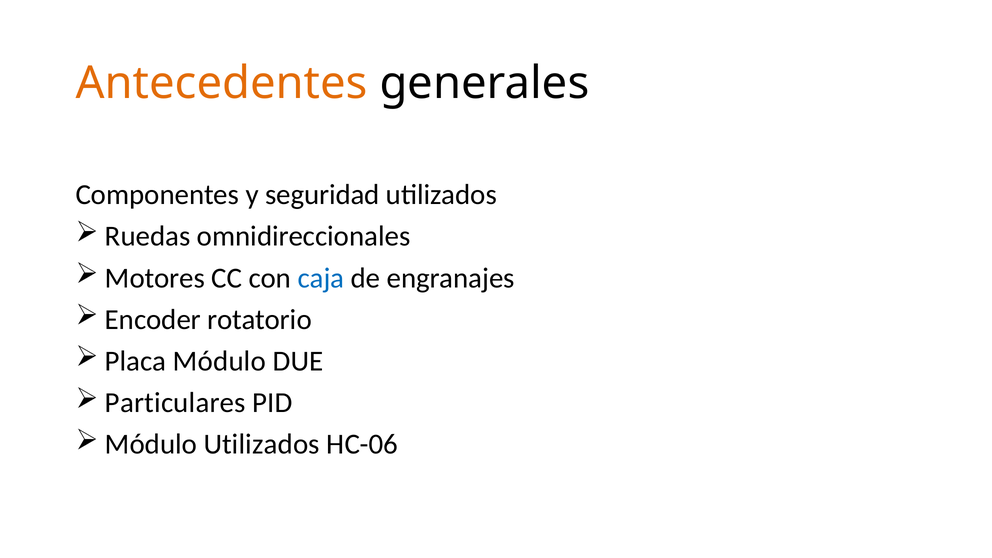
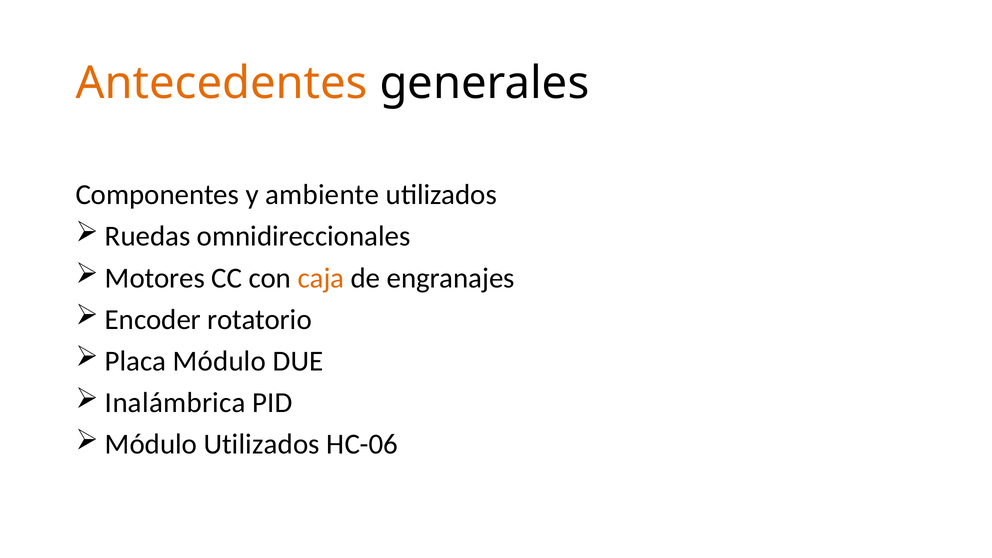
seguridad: seguridad -> ambiente
caja colour: blue -> orange
Particulares: Particulares -> Inalámbrica
